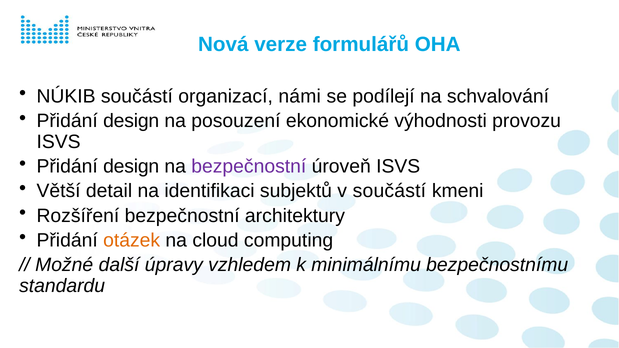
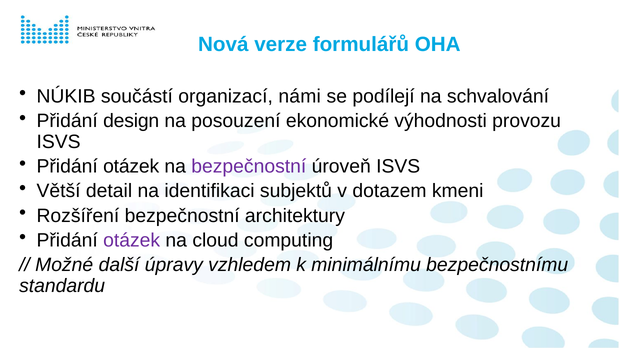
design at (131, 167): design -> otázek
v součástí: součástí -> dotazem
otázek at (132, 240) colour: orange -> purple
